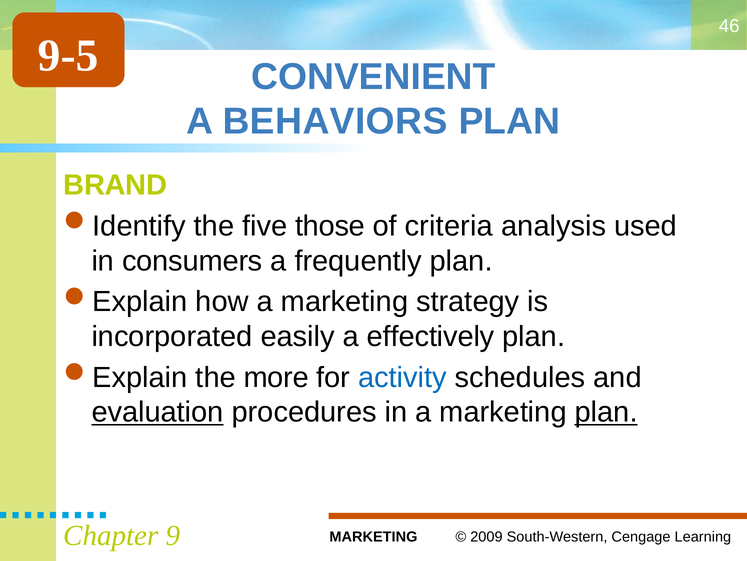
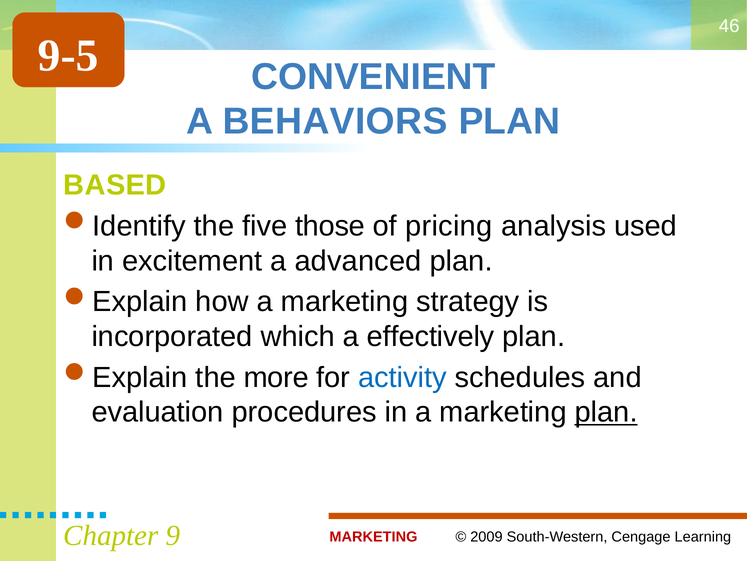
BRAND: BRAND -> BASED
criteria: criteria -> pricing
consumers: consumers -> excitement
frequently: frequently -> advanced
easily: easily -> which
evaluation underline: present -> none
MARKETING at (373, 536) colour: black -> red
